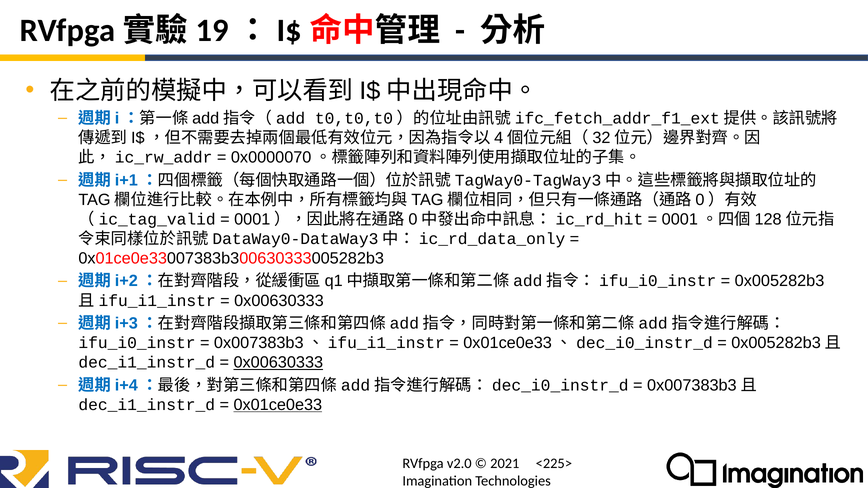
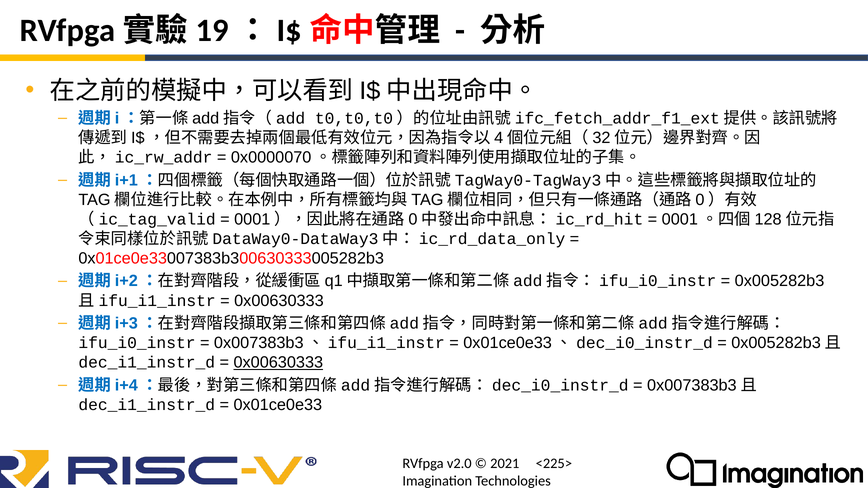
0x01ce0e33 underline: present -> none
